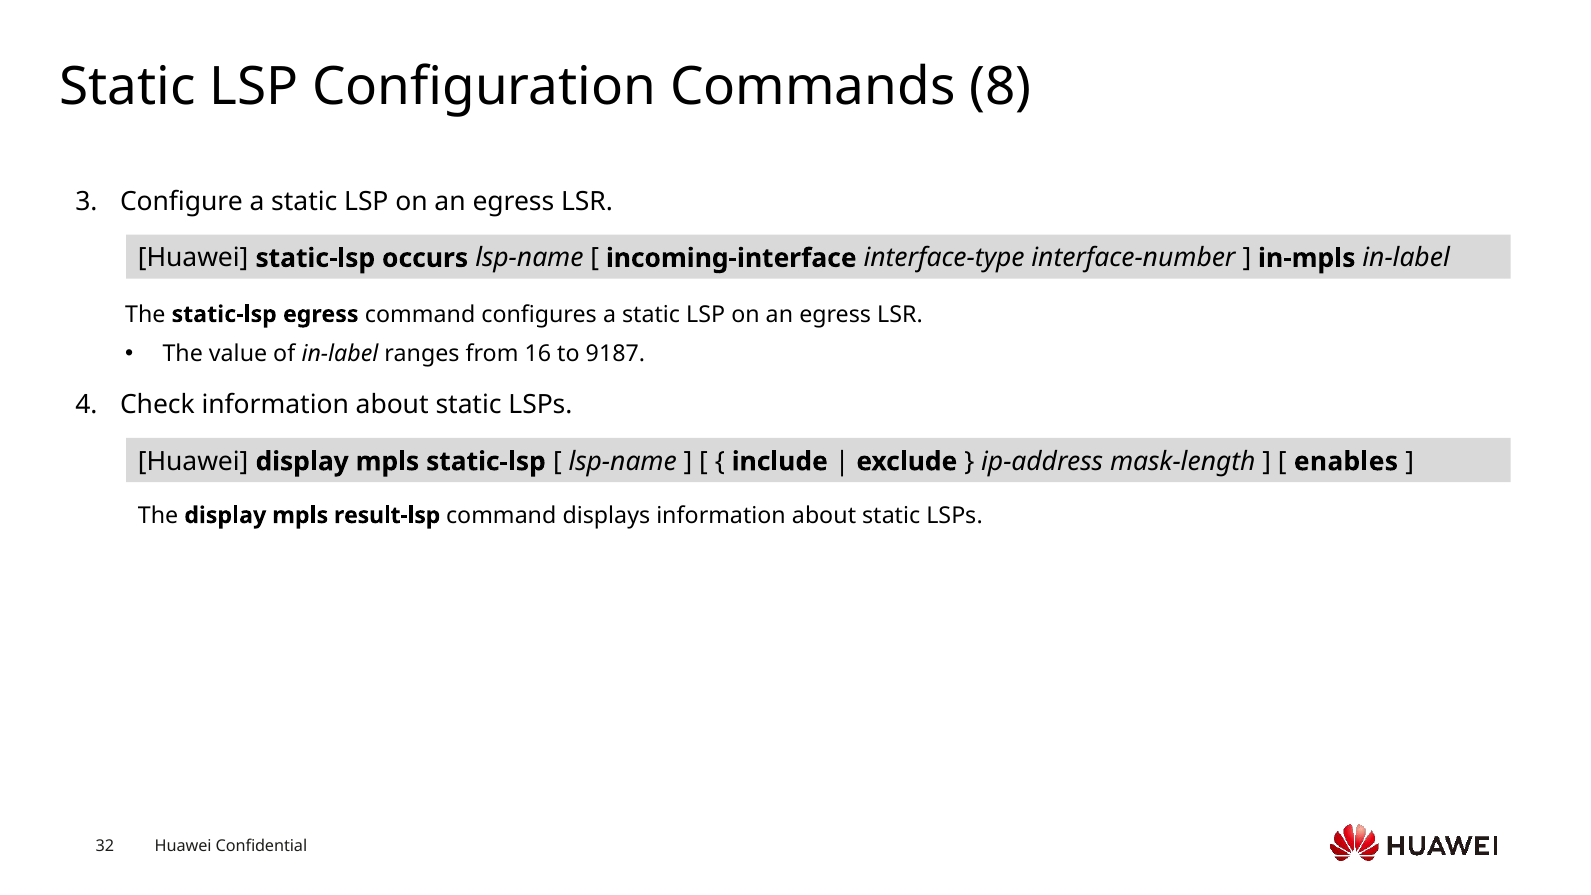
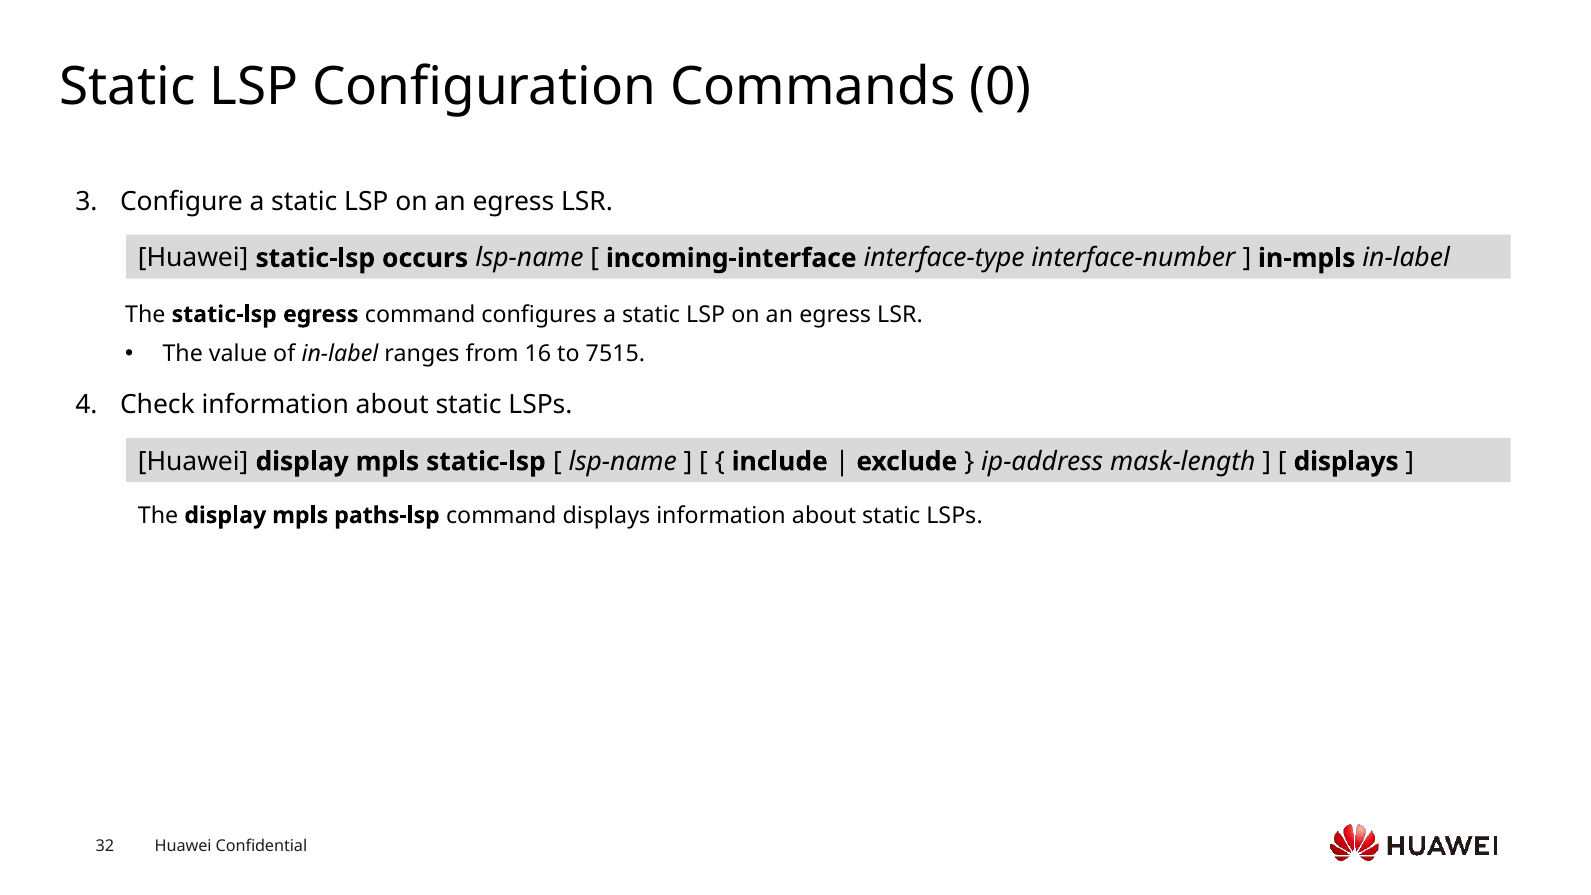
8: 8 -> 0
9187: 9187 -> 7515
enables at (1346, 462): enables -> displays
result-lsp: result-lsp -> paths-lsp
